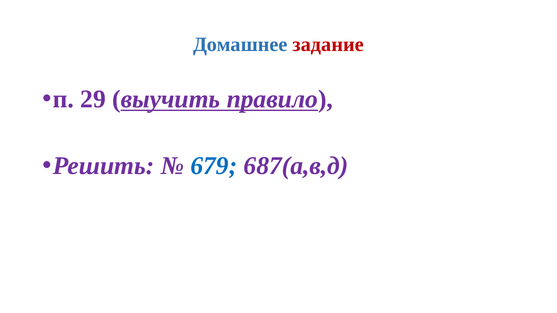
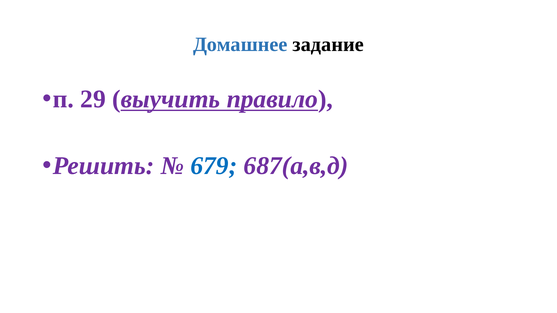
задание colour: red -> black
